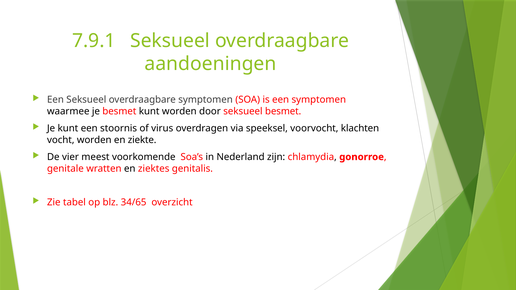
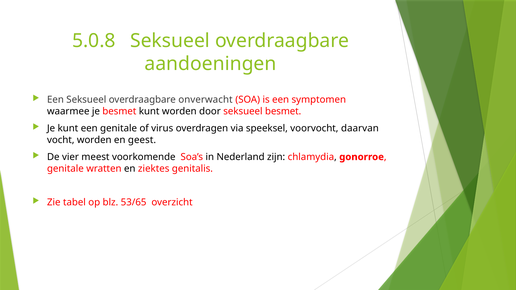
7.9.1: 7.9.1 -> 5.0.8
overdraagbare symptomen: symptomen -> onverwacht
een stoornis: stoornis -> genitale
klachten: klachten -> daarvan
ziekte: ziekte -> geest
34/65: 34/65 -> 53/65
